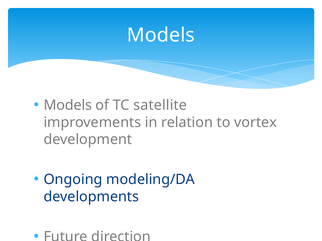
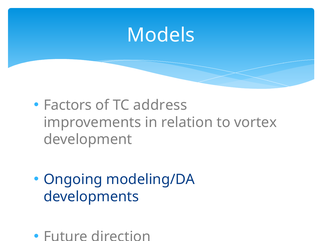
Models at (68, 105): Models -> Factors
satellite: satellite -> address
